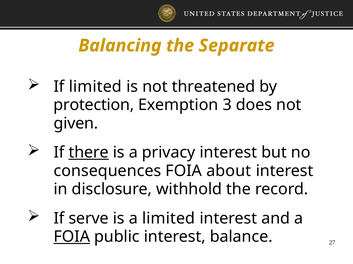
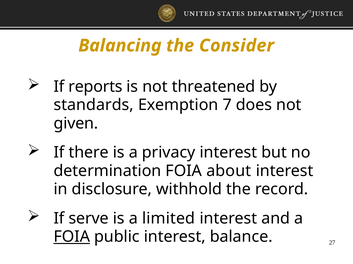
Separate: Separate -> Consider
If limited: limited -> reports
protection: protection -> standards
3: 3 -> 7
there underline: present -> none
consequences: consequences -> determination
